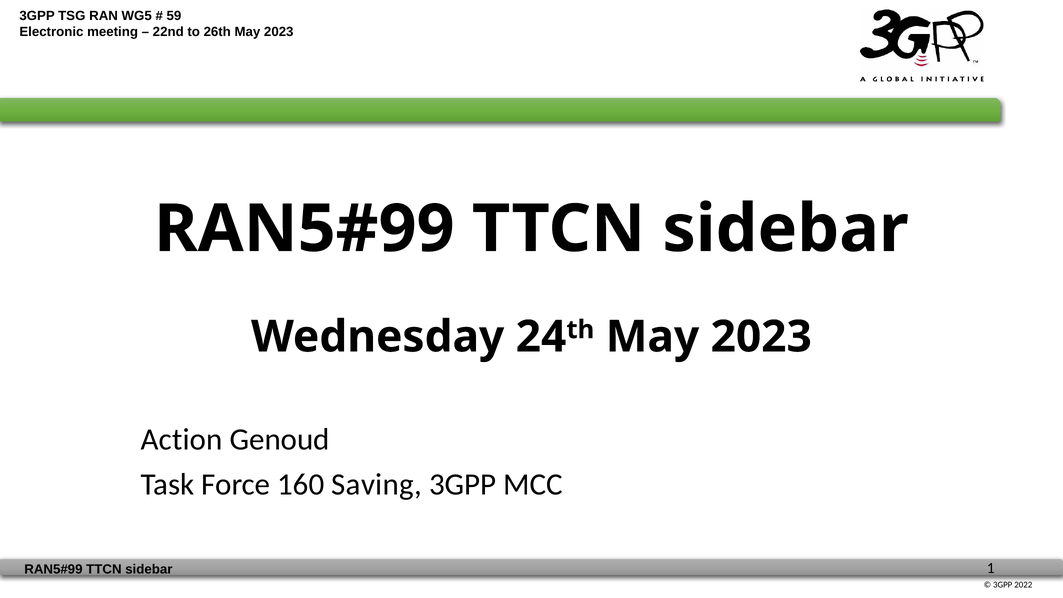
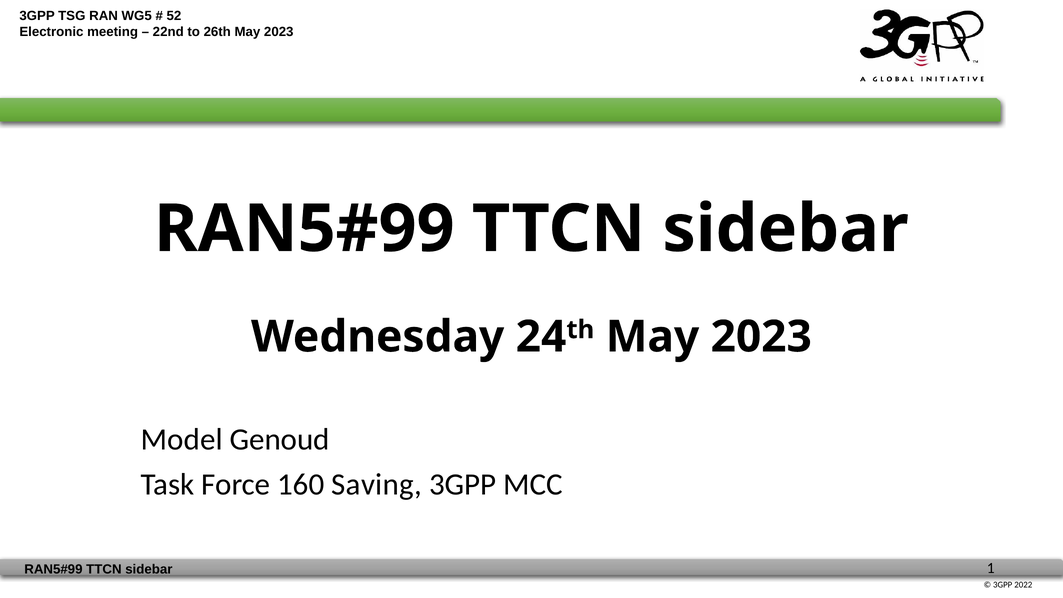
59: 59 -> 52
Action: Action -> Model
